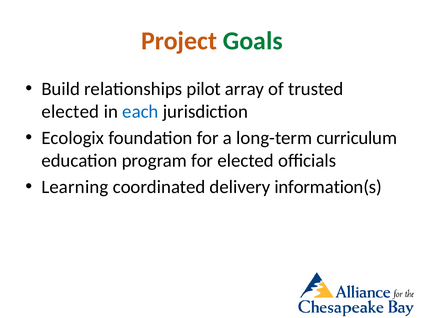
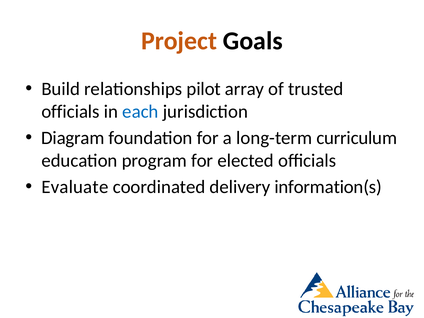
Goals colour: green -> black
elected at (70, 112): elected -> officials
Ecologix: Ecologix -> Diagram
Learning: Learning -> Evaluate
